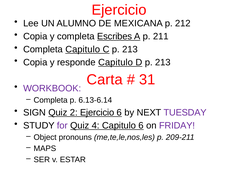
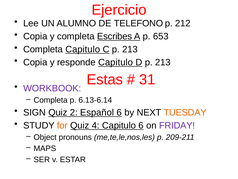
MEXICANA: MEXICANA -> TELEFONO
211: 211 -> 653
Carta: Carta -> Estas
2 Ejercicio: Ejercicio -> Español
TUESDAY colour: purple -> orange
for colour: purple -> orange
